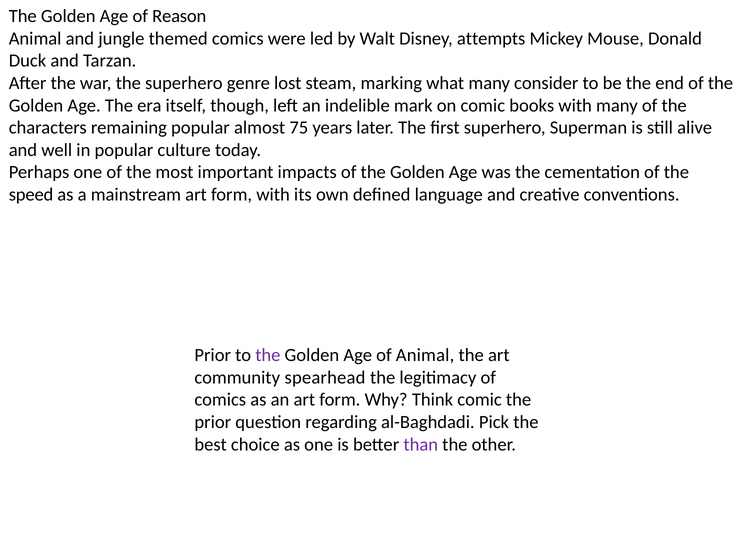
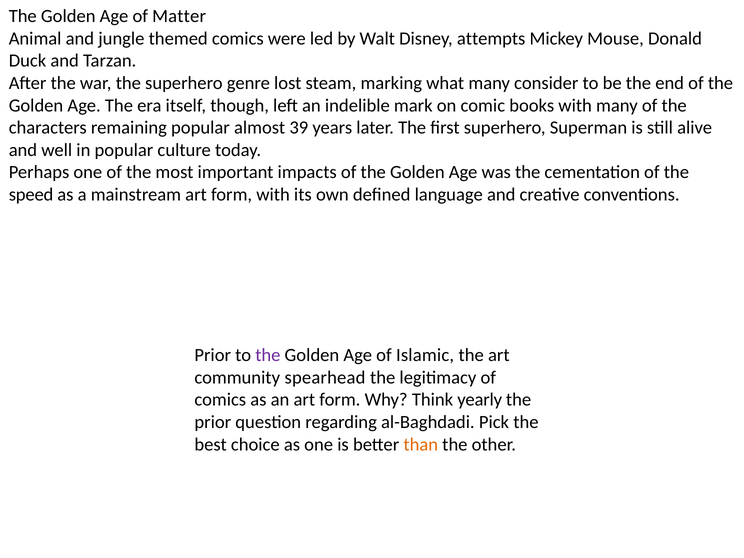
Reason: Reason -> Matter
75: 75 -> 39
of Animal: Animal -> Islamic
Think comic: comic -> yearly
than colour: purple -> orange
